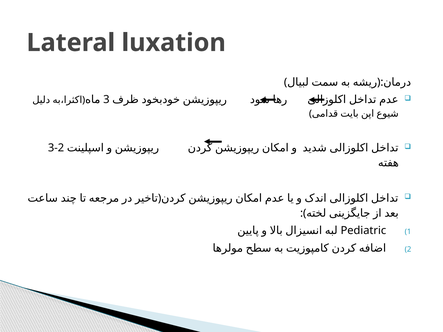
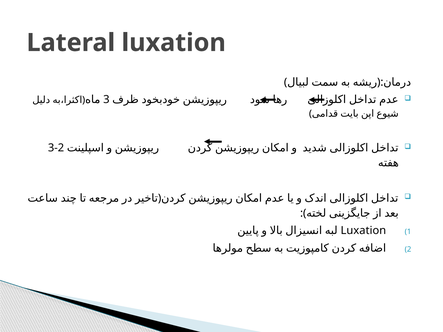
Pediatric at (363, 231): Pediatric -> Luxation
